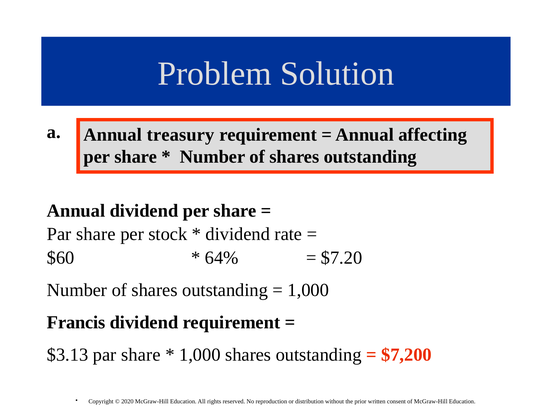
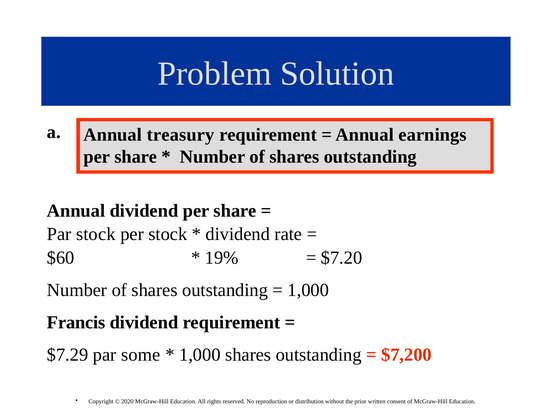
affecting: affecting -> earnings
share at (96, 234): share -> stock
64%: 64% -> 19%
$3.13: $3.13 -> $7.29
share at (141, 355): share -> some
